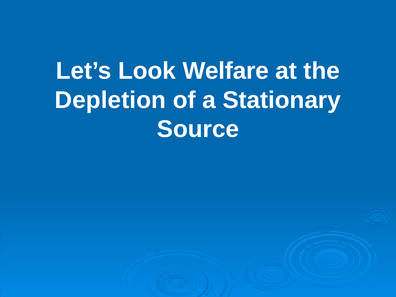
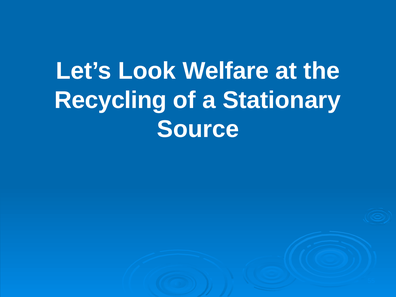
Depletion: Depletion -> Recycling
